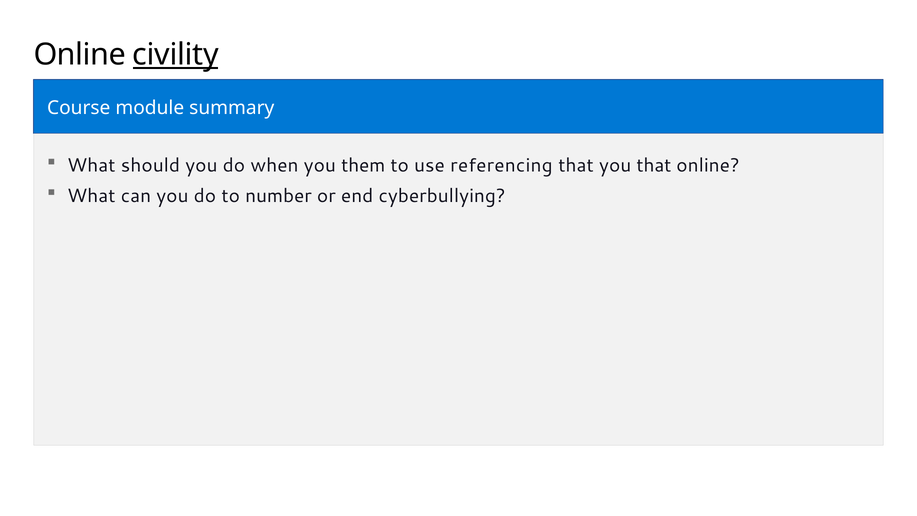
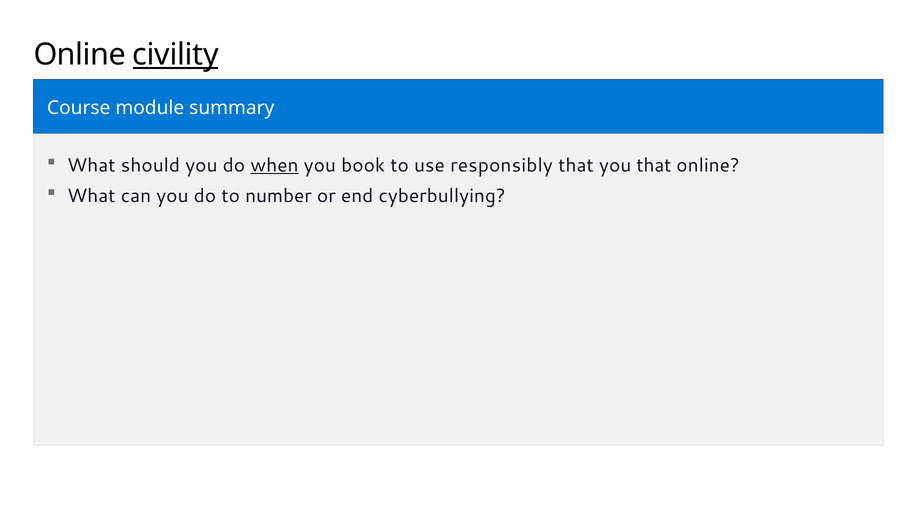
when underline: none -> present
them: them -> book
referencing: referencing -> responsibly
